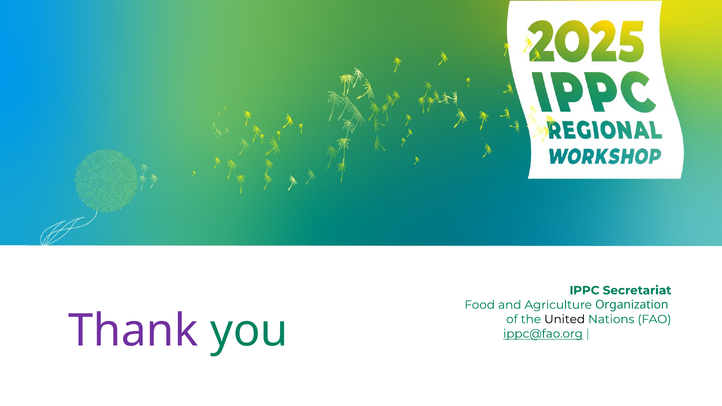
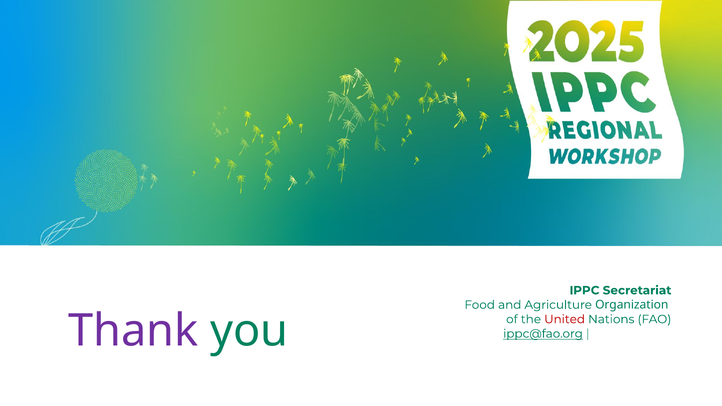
United colour: black -> red
